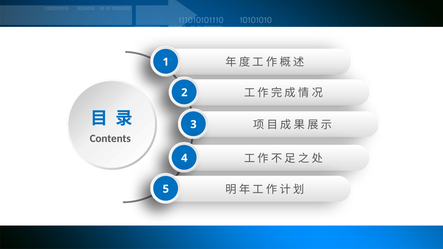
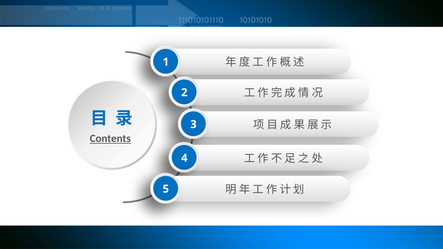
Contents underline: none -> present
